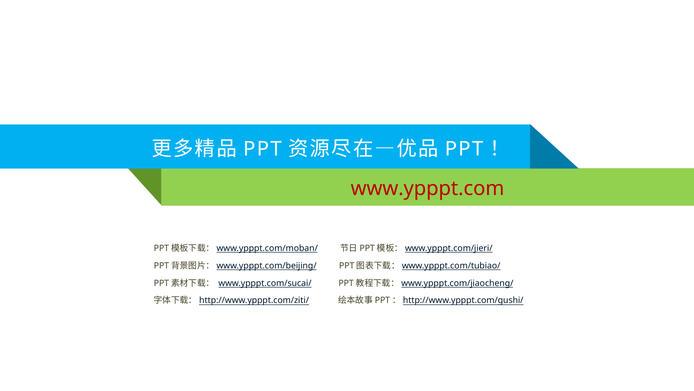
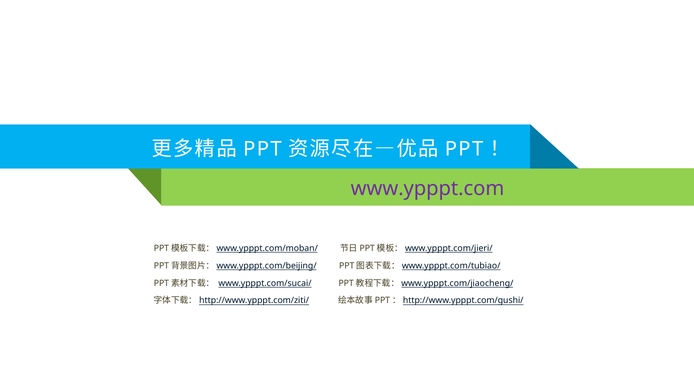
www.ypppt.com colour: red -> purple
